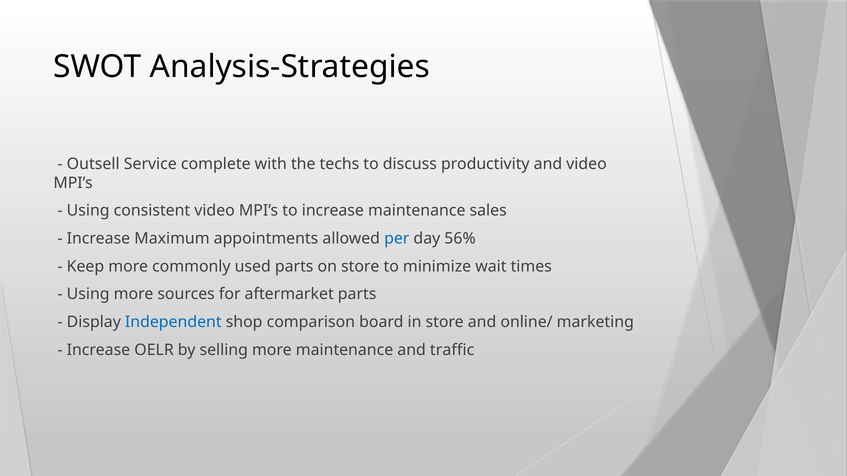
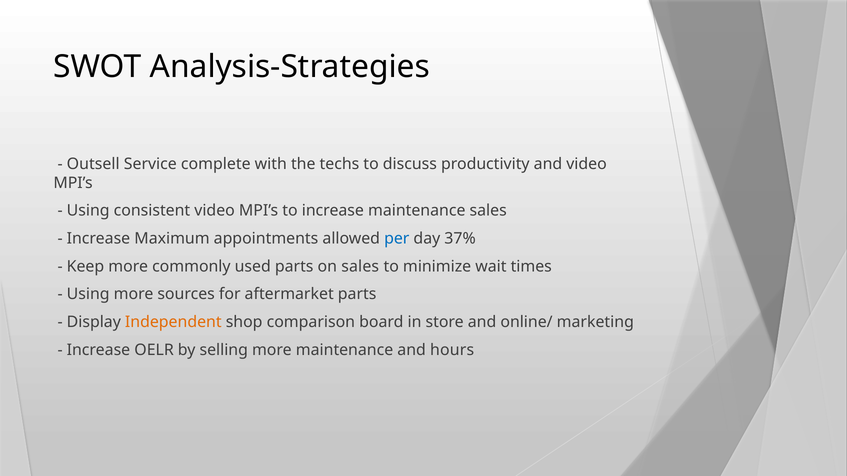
56%: 56% -> 37%
on store: store -> sales
Independent colour: blue -> orange
traffic: traffic -> hours
